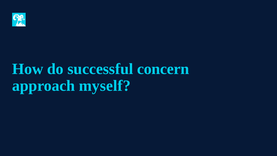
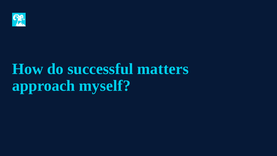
concern: concern -> matters
